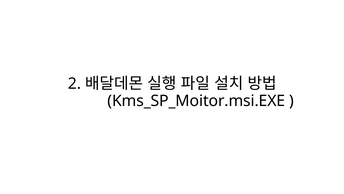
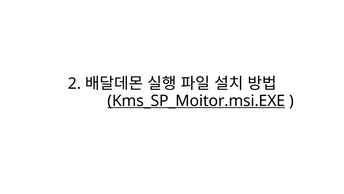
Kms_SP_Moitor.msi.EXE underline: none -> present
